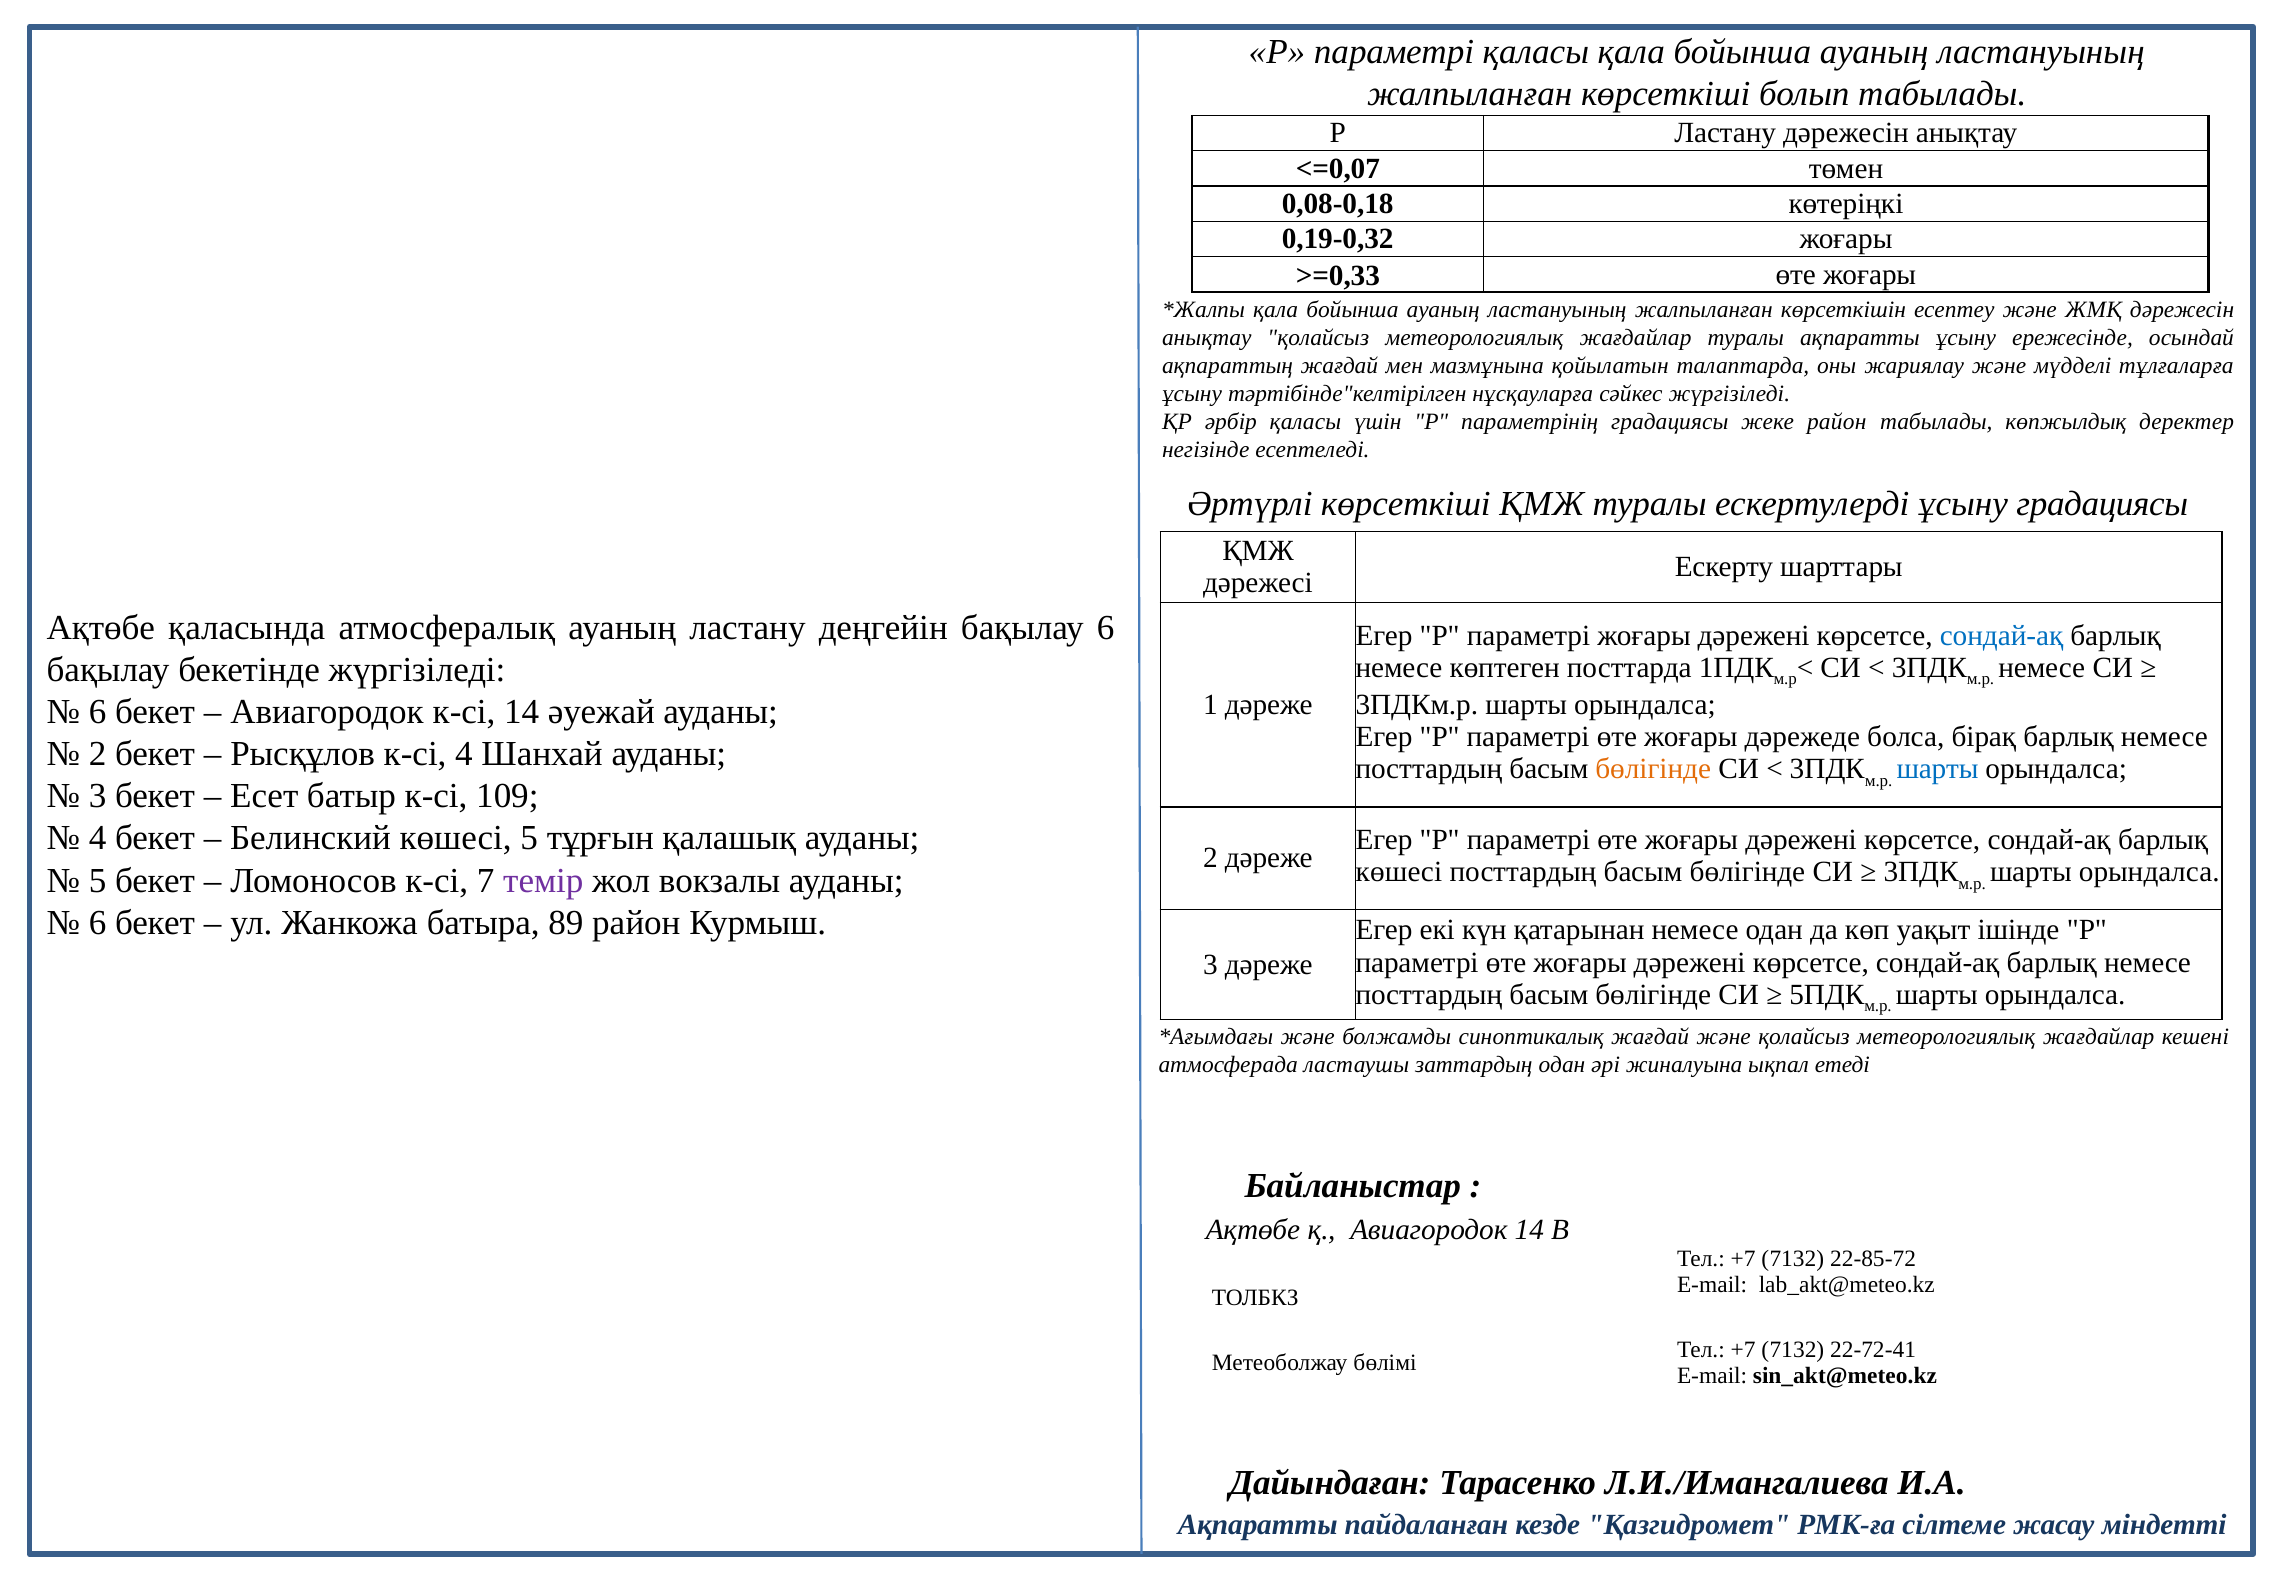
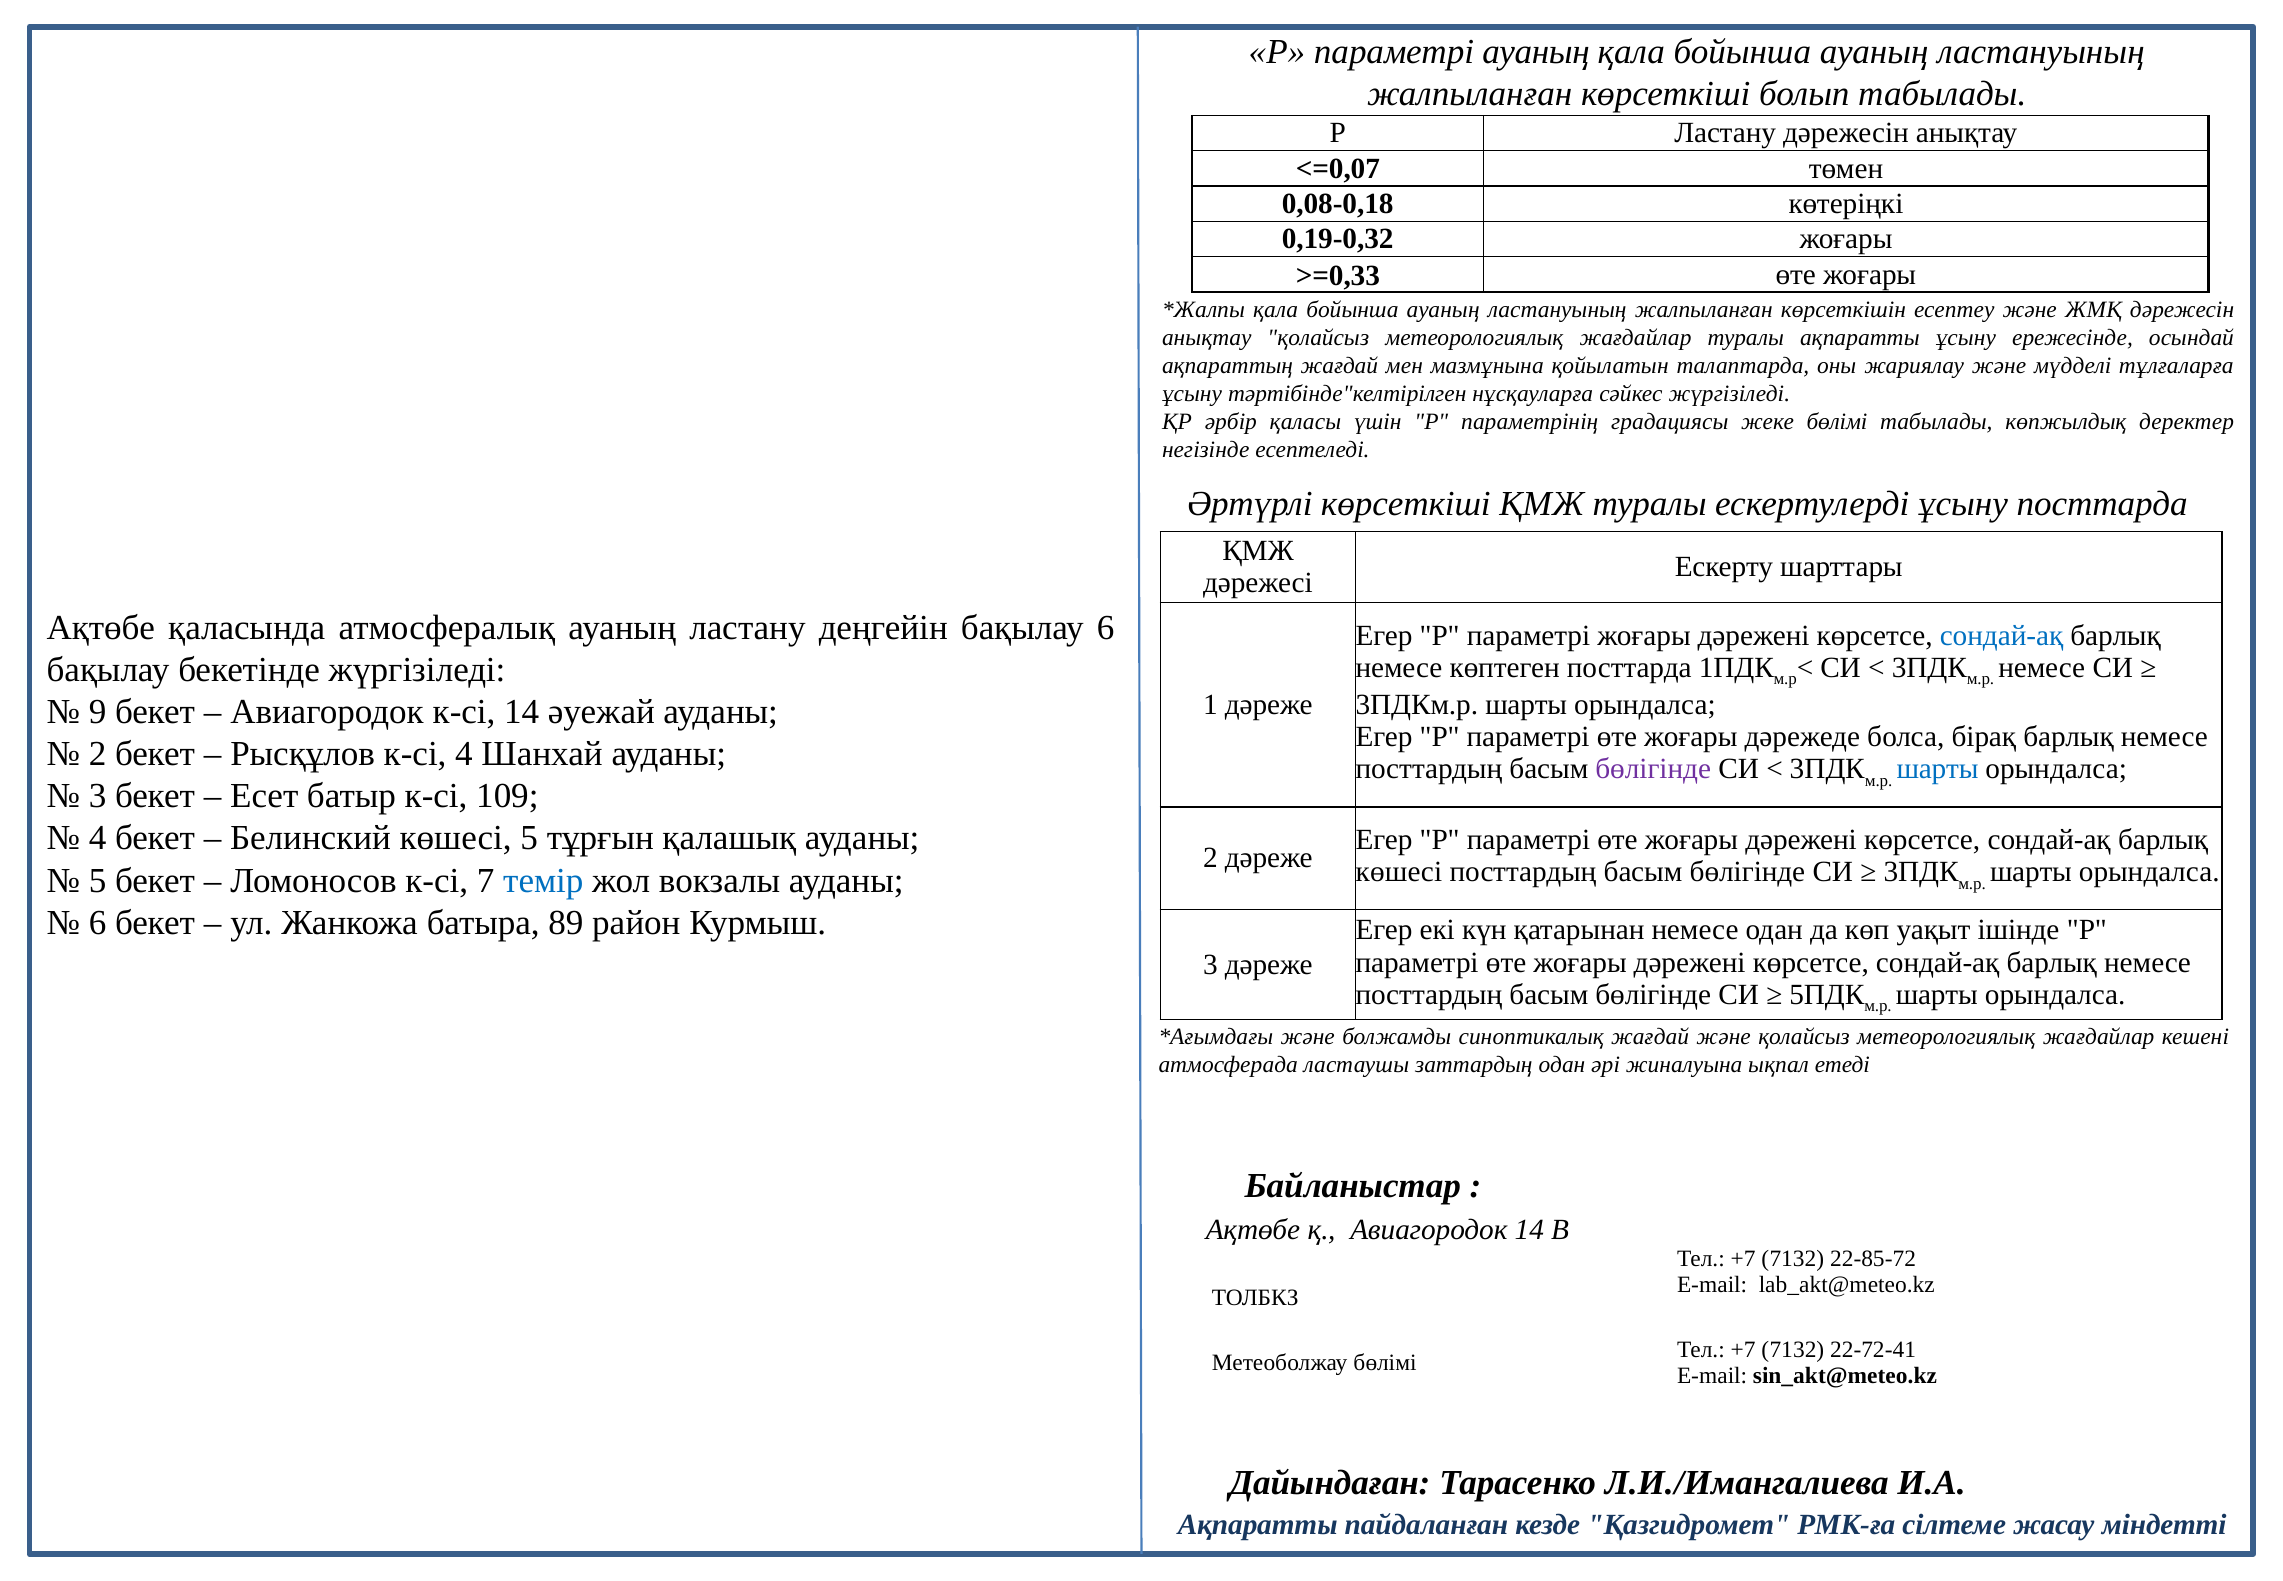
параметрі қаласы: қаласы -> ауаның
жеке район: район -> бөлімі
ұсыну градациясы: градациясы -> посттарда
6 at (98, 712): 6 -> 9
бөлігінде at (1653, 769) colour: orange -> purple
темір colour: purple -> blue
